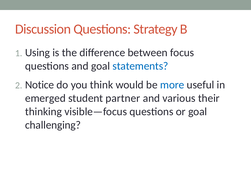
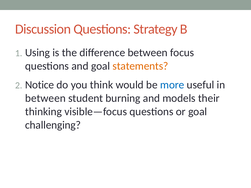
statements colour: blue -> orange
emerged at (45, 98): emerged -> between
partner: partner -> burning
various: various -> models
